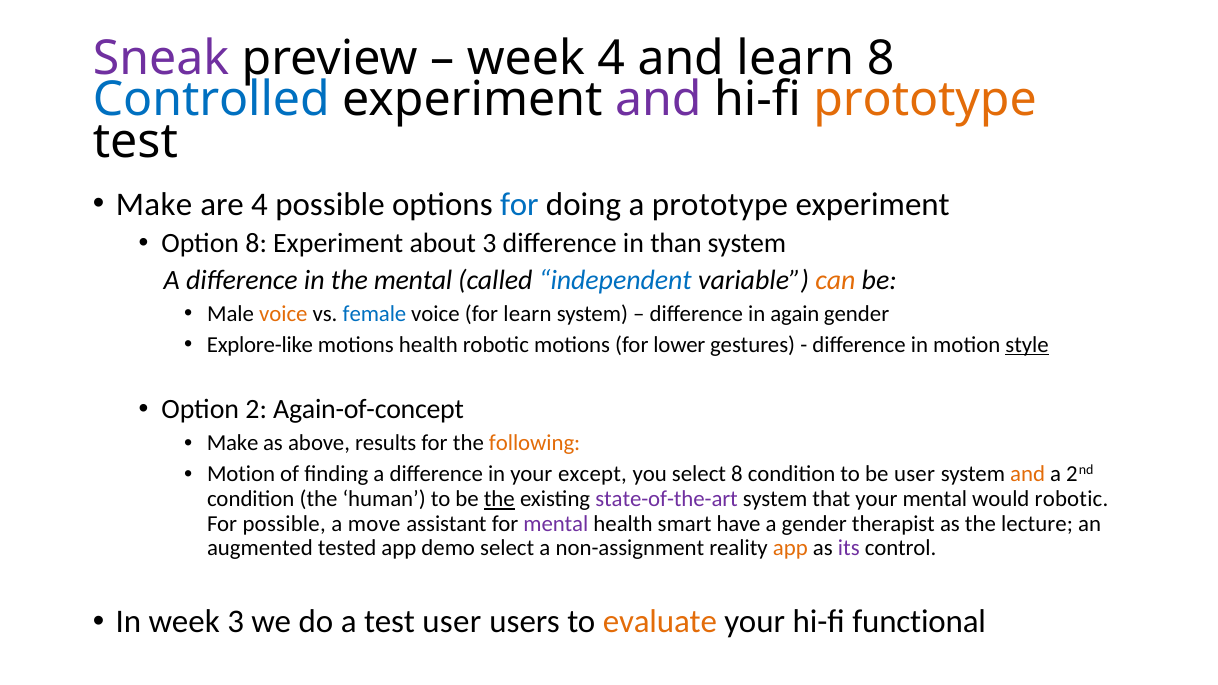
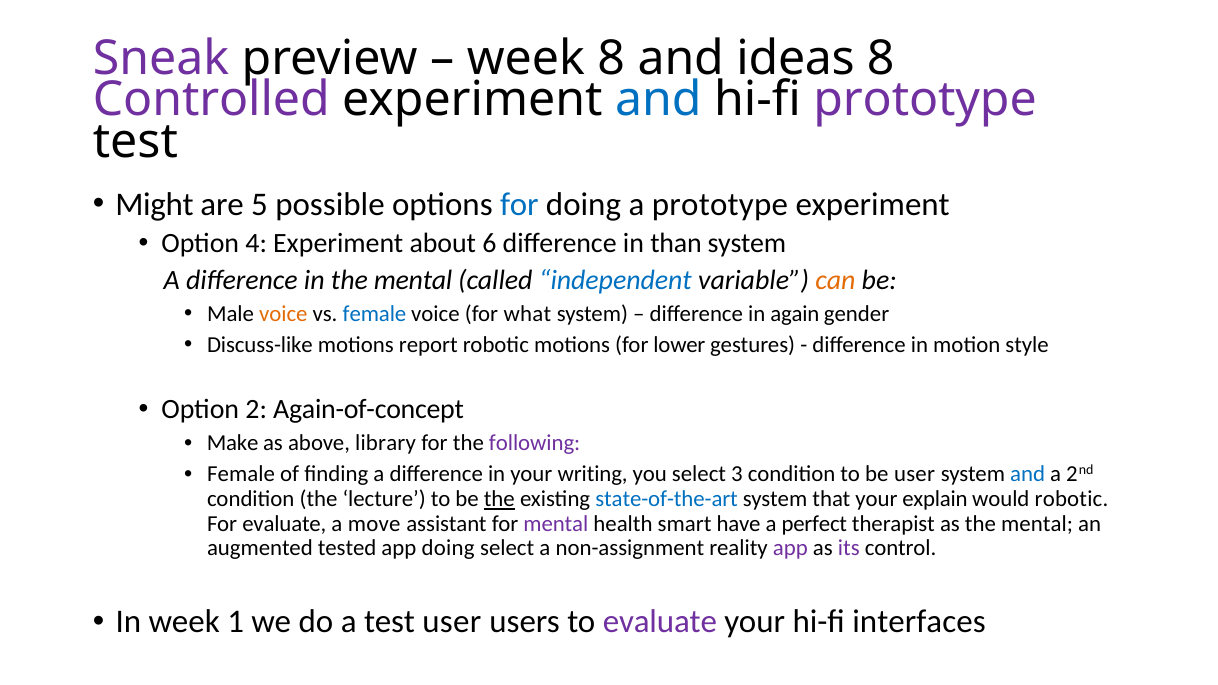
week 4: 4 -> 8
and learn: learn -> ideas
Controlled colour: blue -> purple
and at (658, 100) colour: purple -> blue
prototype at (925, 100) colour: orange -> purple
Make at (154, 205): Make -> Might
are 4: 4 -> 5
Option 8: 8 -> 4
about 3: 3 -> 6
for learn: learn -> what
Explore-like: Explore-like -> Discuss-like
motions health: health -> report
style underline: present -> none
results: results -> library
following colour: orange -> purple
Motion at (241, 474): Motion -> Female
except: except -> writing
select 8: 8 -> 3
and at (1028, 474) colour: orange -> blue
human: human -> lecture
state-of-the-art colour: purple -> blue
your mental: mental -> explain
For possible: possible -> evaluate
a gender: gender -> perfect
as the lecture: lecture -> mental
app demo: demo -> doing
app at (790, 548) colour: orange -> purple
week 3: 3 -> 1
evaluate at (660, 622) colour: orange -> purple
functional: functional -> interfaces
